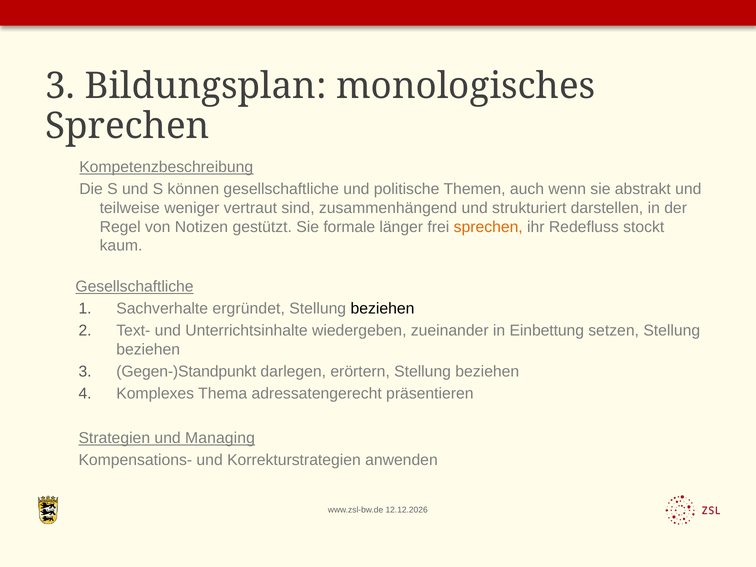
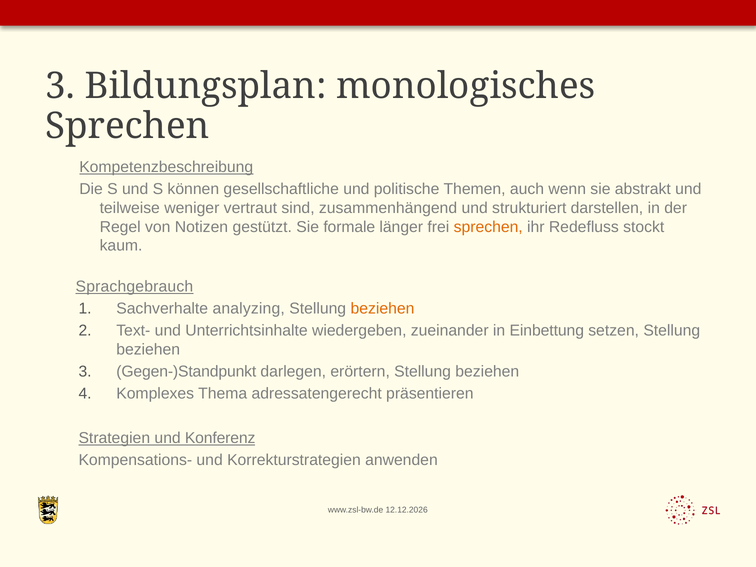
Gesellschaftliche at (135, 287): Gesellschaftliche -> Sprachgebrauch
ergründet: ergründet -> analyzing
beziehen at (382, 309) colour: black -> orange
Managing: Managing -> Konferenz
